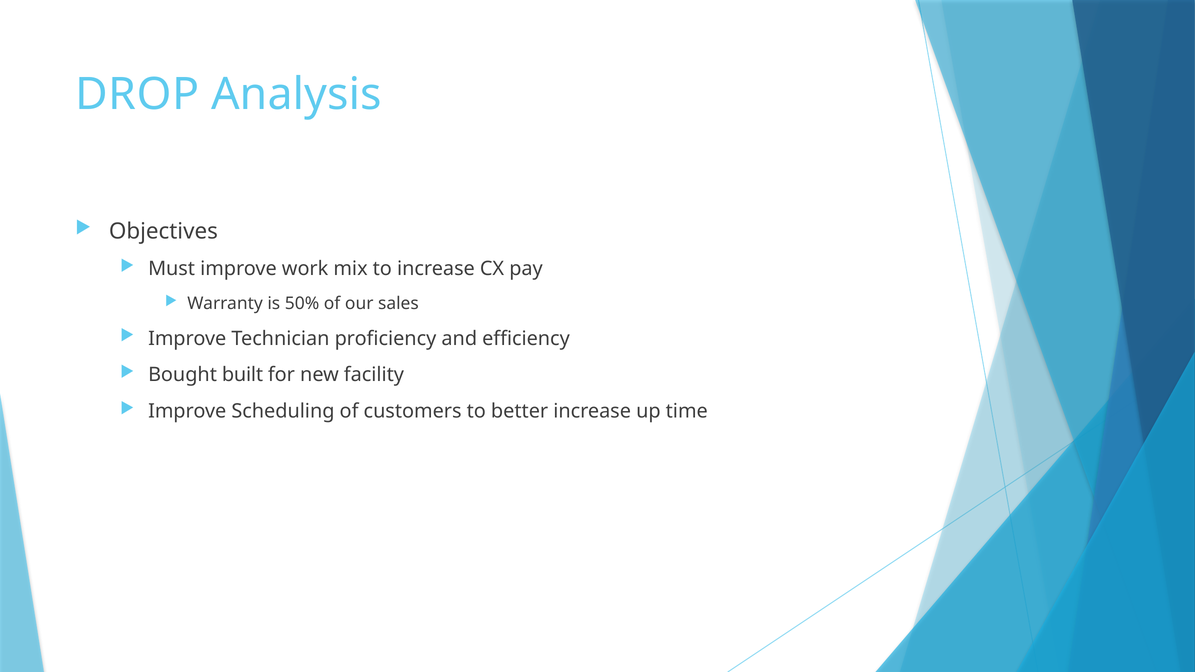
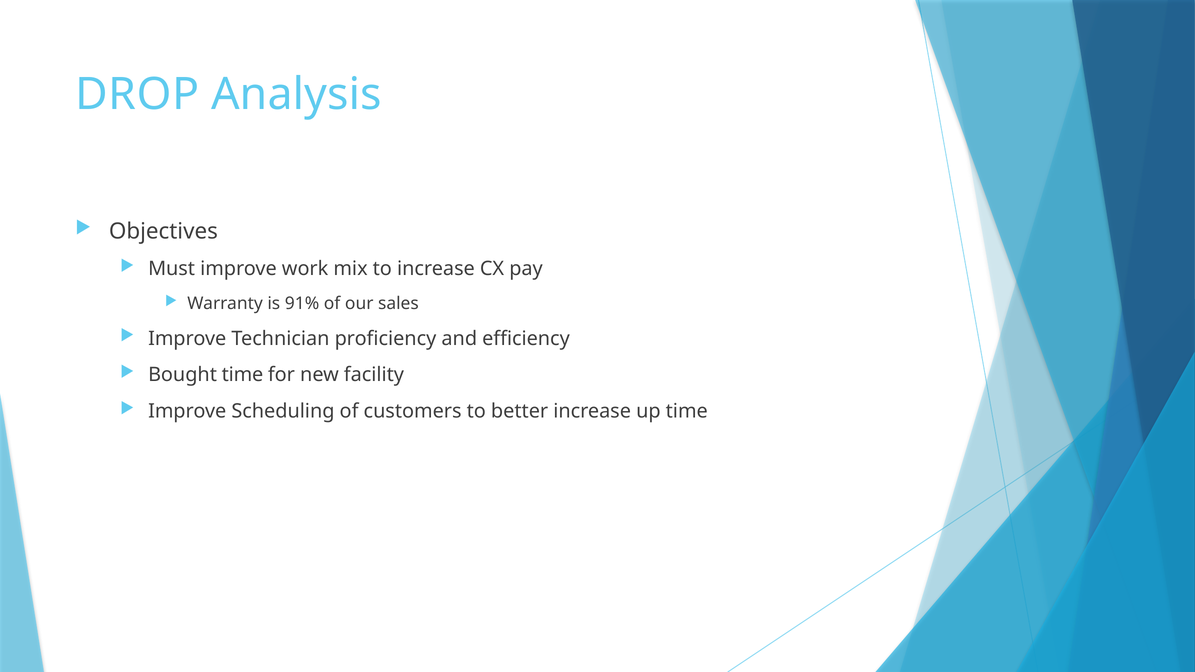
50%: 50% -> 91%
Bought built: built -> time
